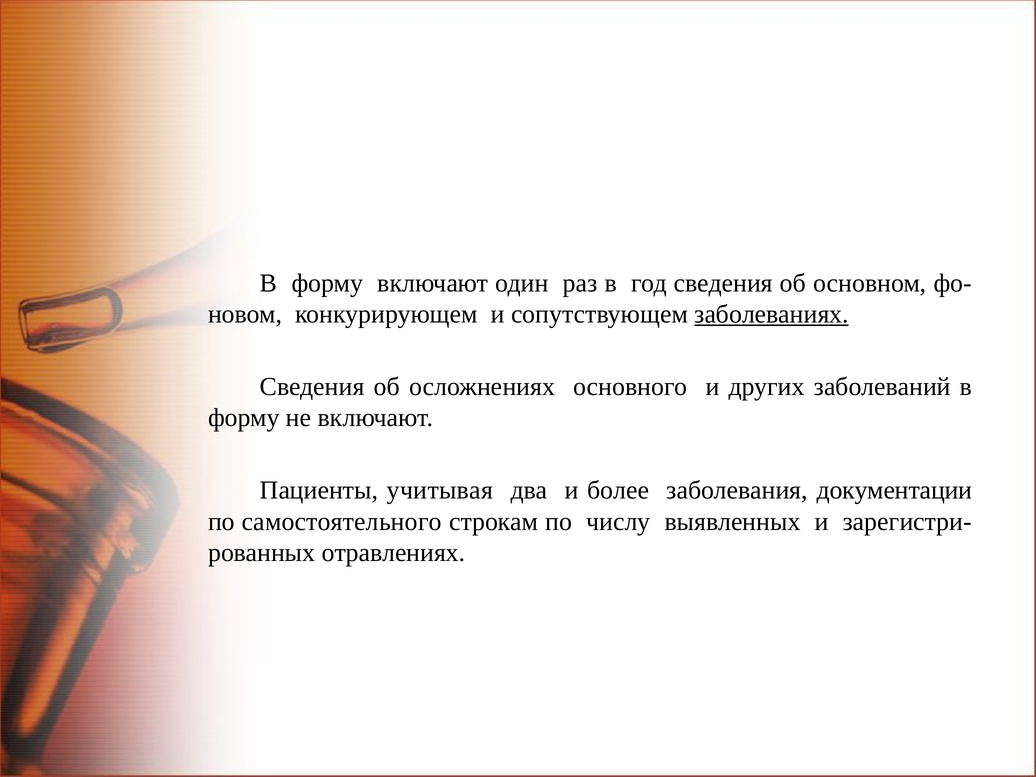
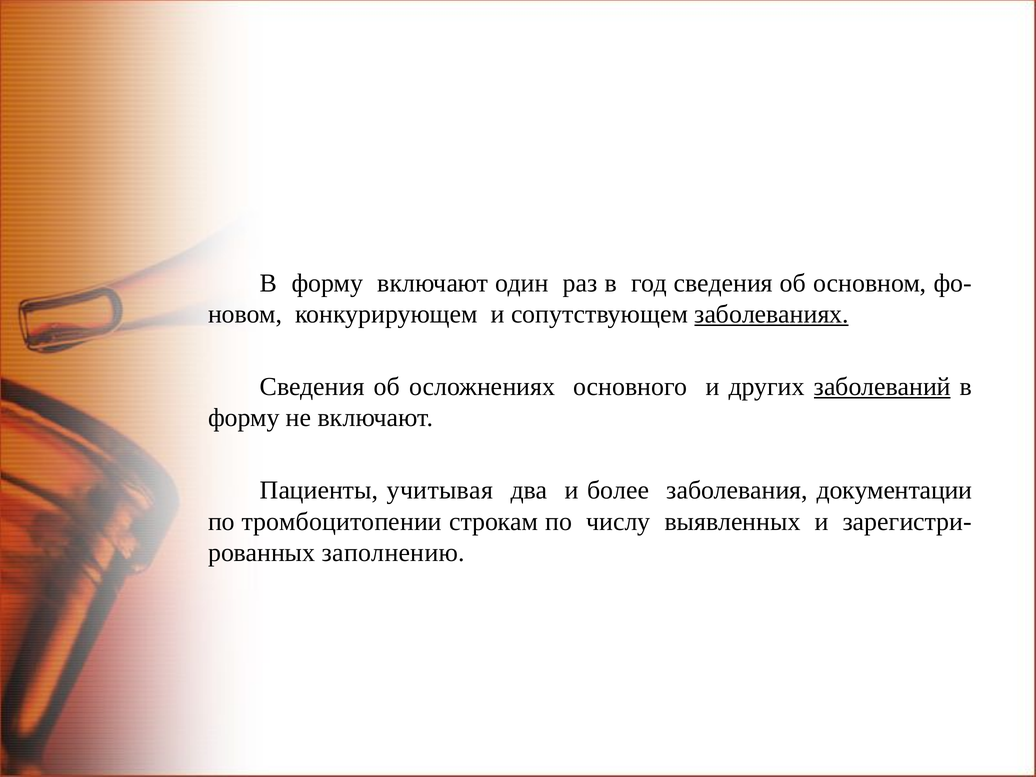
заболеваний underline: none -> present
самостоятельного: самостоятельного -> тромбоцитопении
отравлениях: отравлениях -> заполнению
